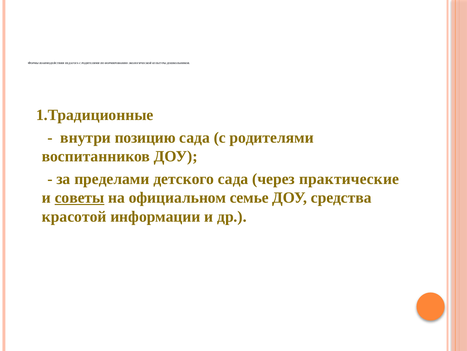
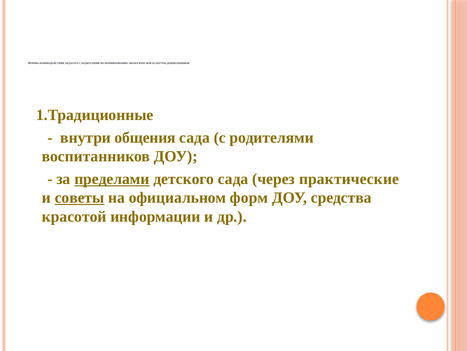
позицию: позицию -> общения
пределами underline: none -> present
семье: семье -> форм
